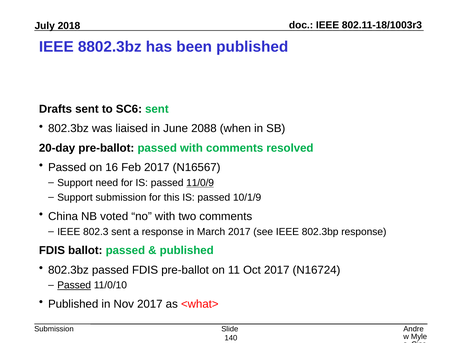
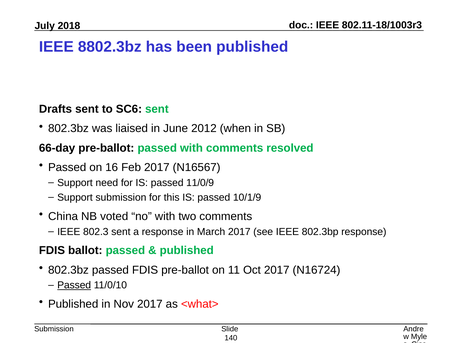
2088: 2088 -> 2012
20-day: 20-day -> 66-day
11/0/9 underline: present -> none
